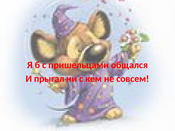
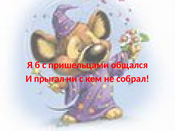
совсем: совсем -> собрал
